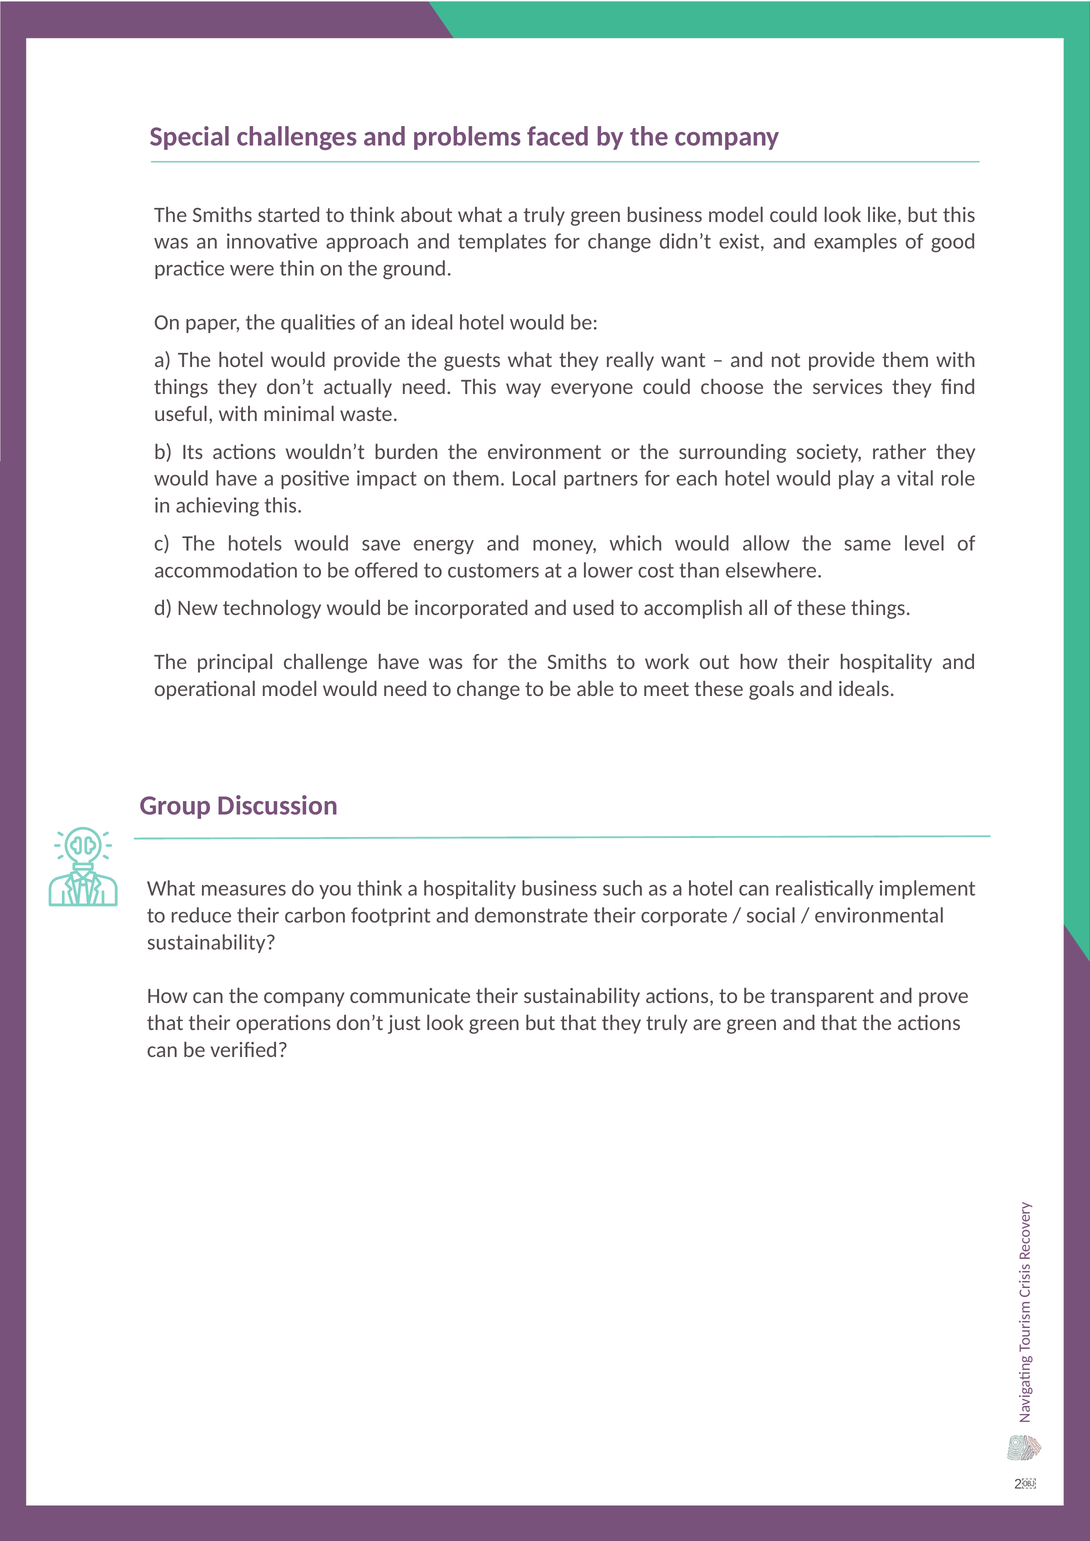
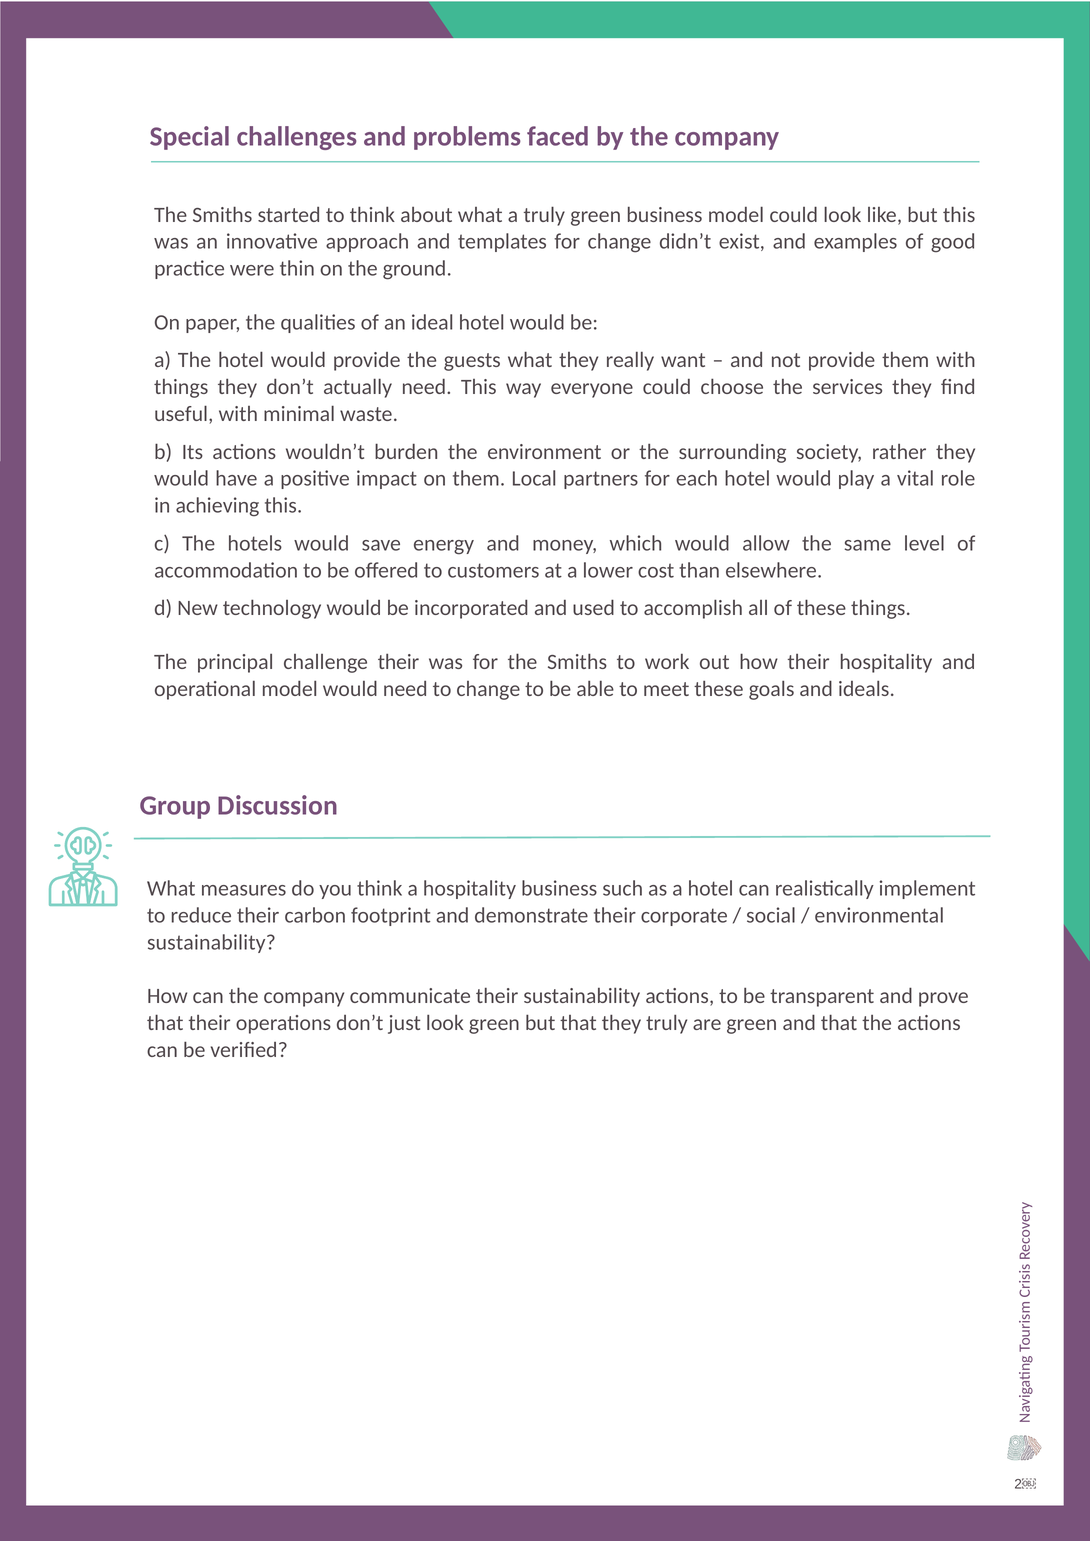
challenge have: have -> their
